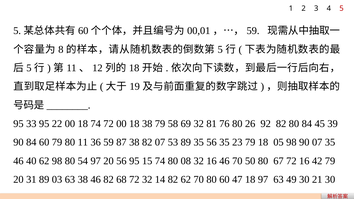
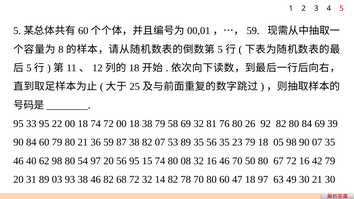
19: 19 -> 25
84 45: 45 -> 69
80 11: 11 -> 21
03 63: 63 -> 93
82 62: 62 -> 78
